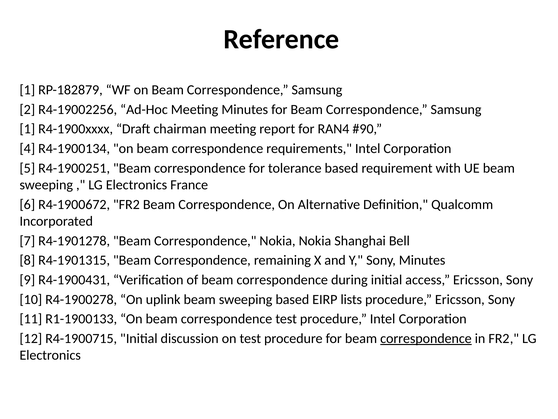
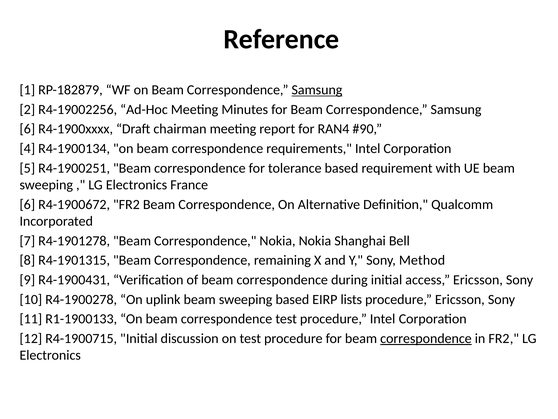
Samsung at (317, 90) underline: none -> present
1 at (27, 129): 1 -> 6
Sony Minutes: Minutes -> Method
